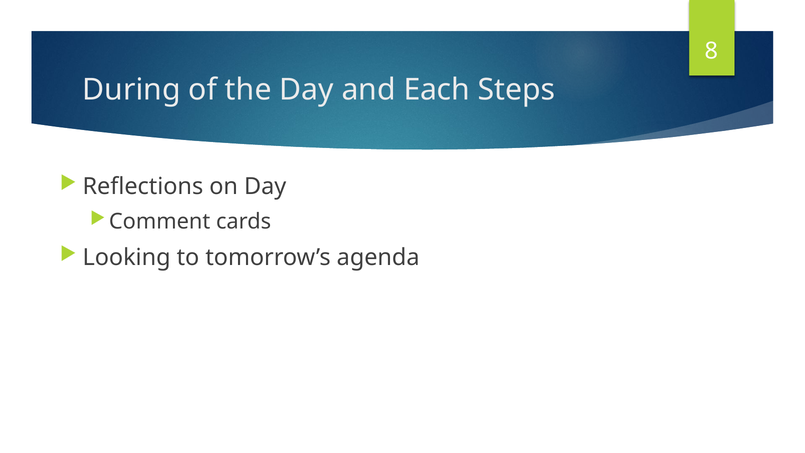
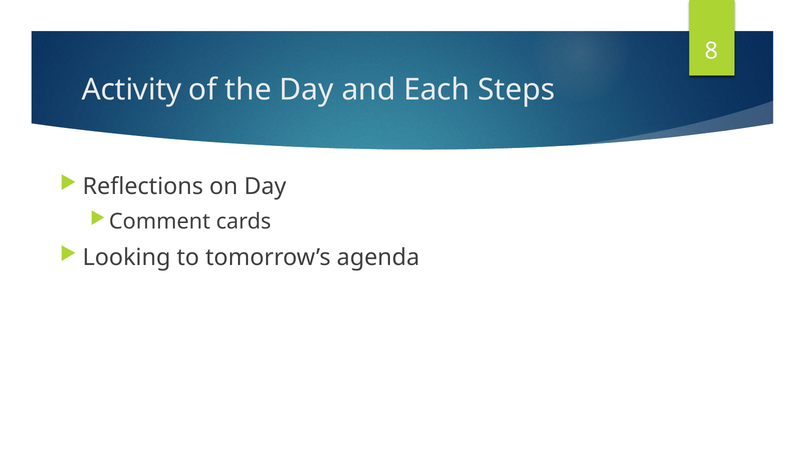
During: During -> Activity
